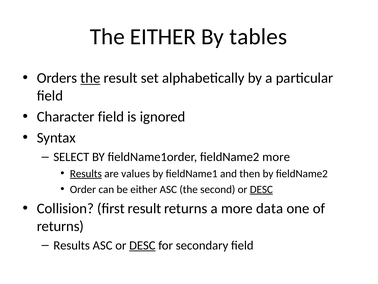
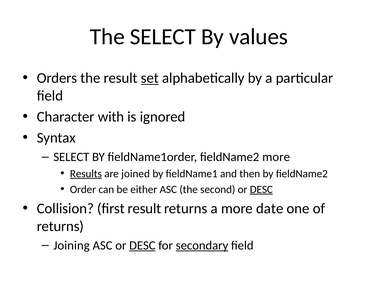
The EITHER: EITHER -> SELECT
tables: tables -> values
the at (90, 78) underline: present -> none
set underline: none -> present
Character field: field -> with
values: values -> joined
data: data -> date
Results at (72, 245): Results -> Joining
secondary underline: none -> present
